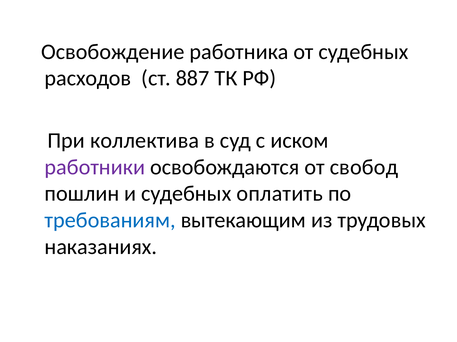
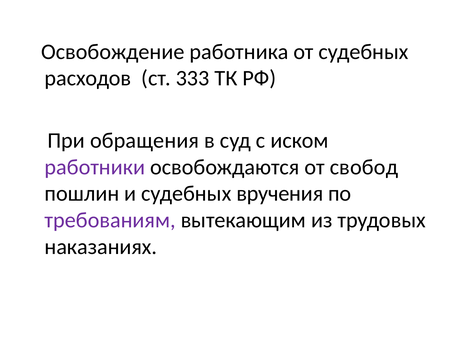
887: 887 -> 333
коллектива: коллектива -> обращения
оплатить: оплатить -> вручения
требованиям colour: blue -> purple
